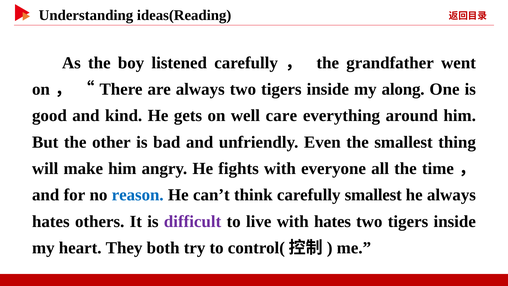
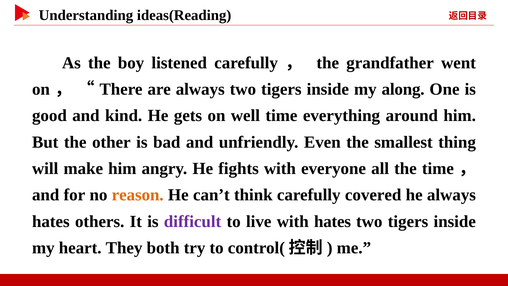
well care: care -> time
reason colour: blue -> orange
carefully smallest: smallest -> covered
